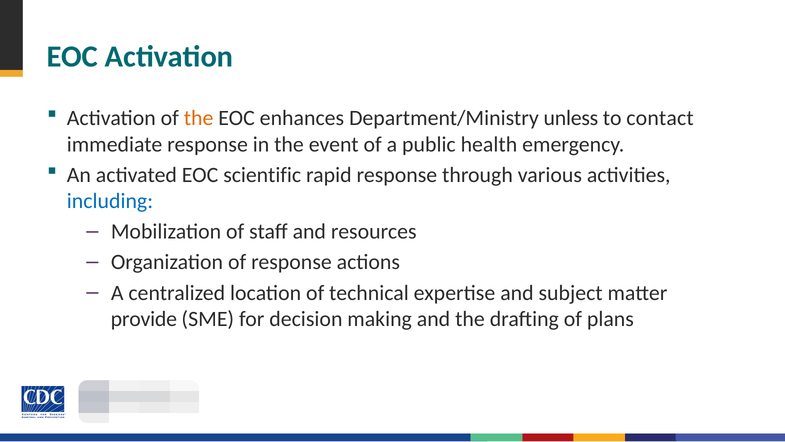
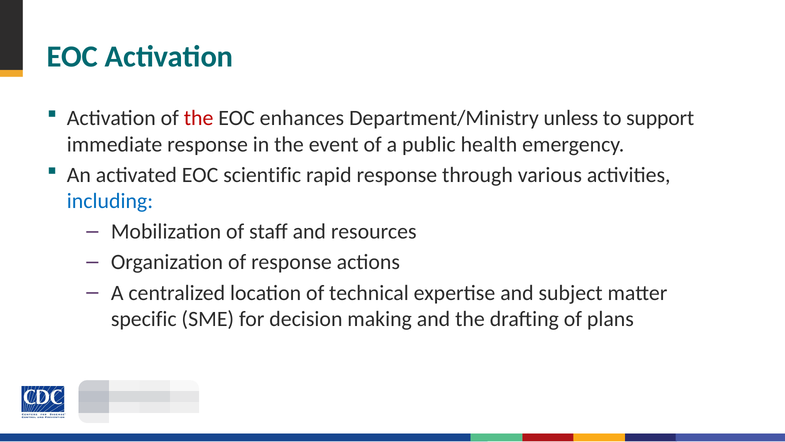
the at (199, 118) colour: orange -> red
contact: contact -> support
provide: provide -> specific
